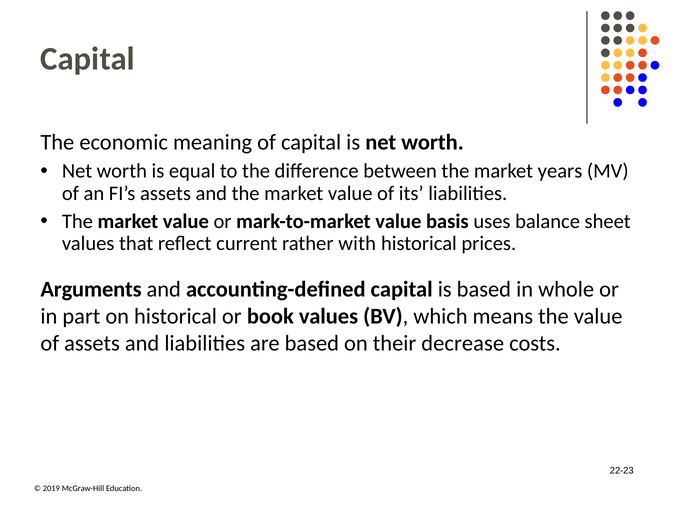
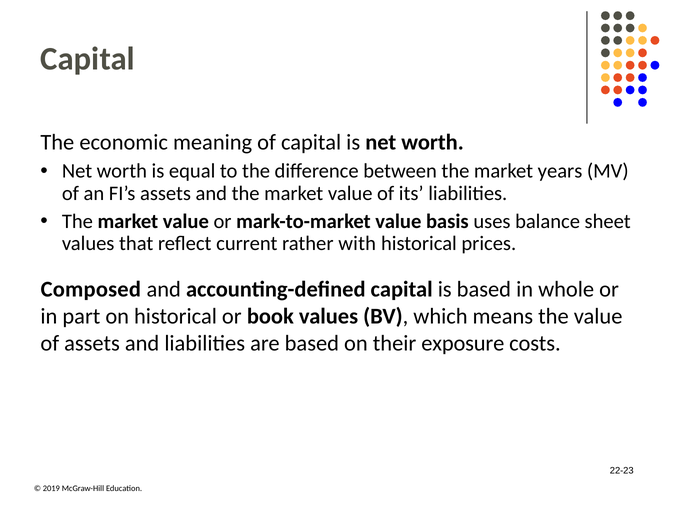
Arguments: Arguments -> Composed
decrease: decrease -> exposure
